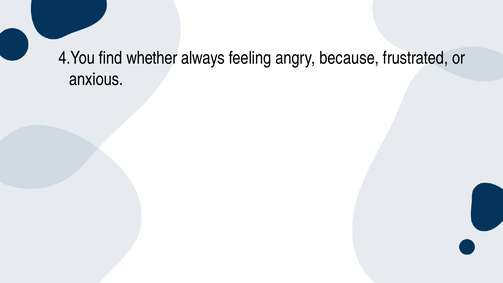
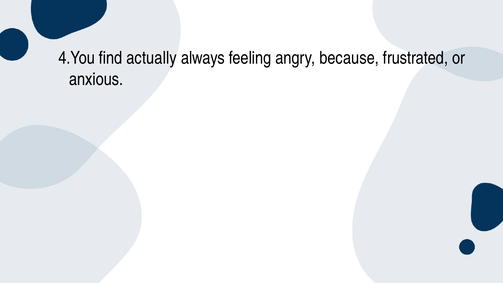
whether: whether -> actually
